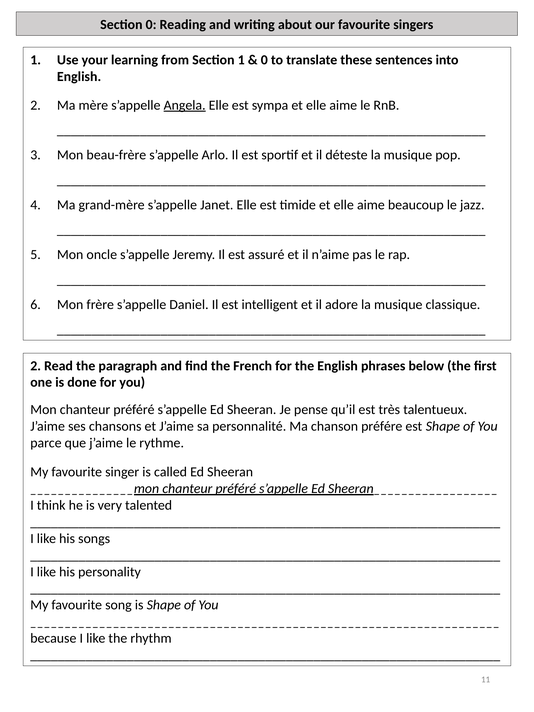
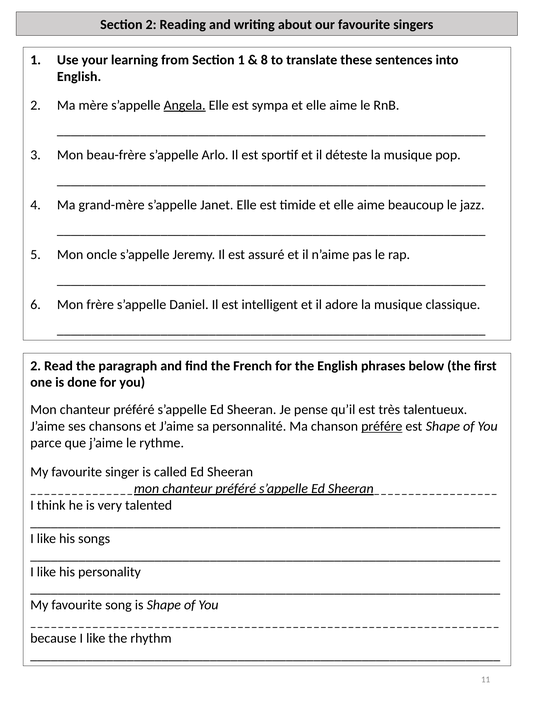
Section 0: 0 -> 2
0 at (264, 60): 0 -> 8
préfére underline: none -> present
